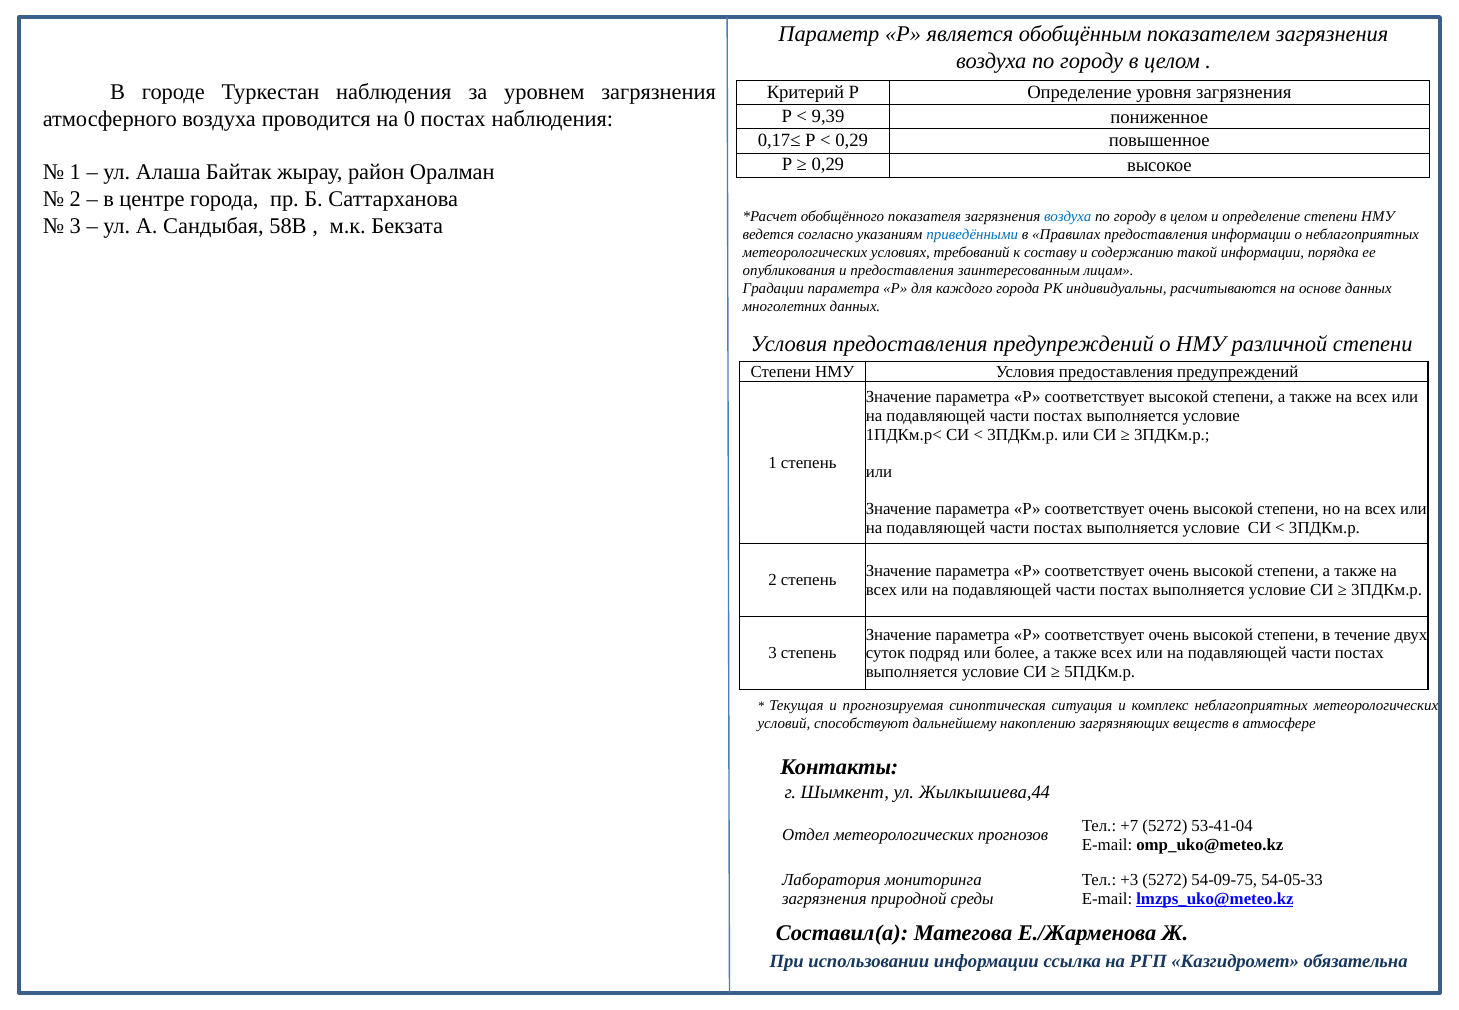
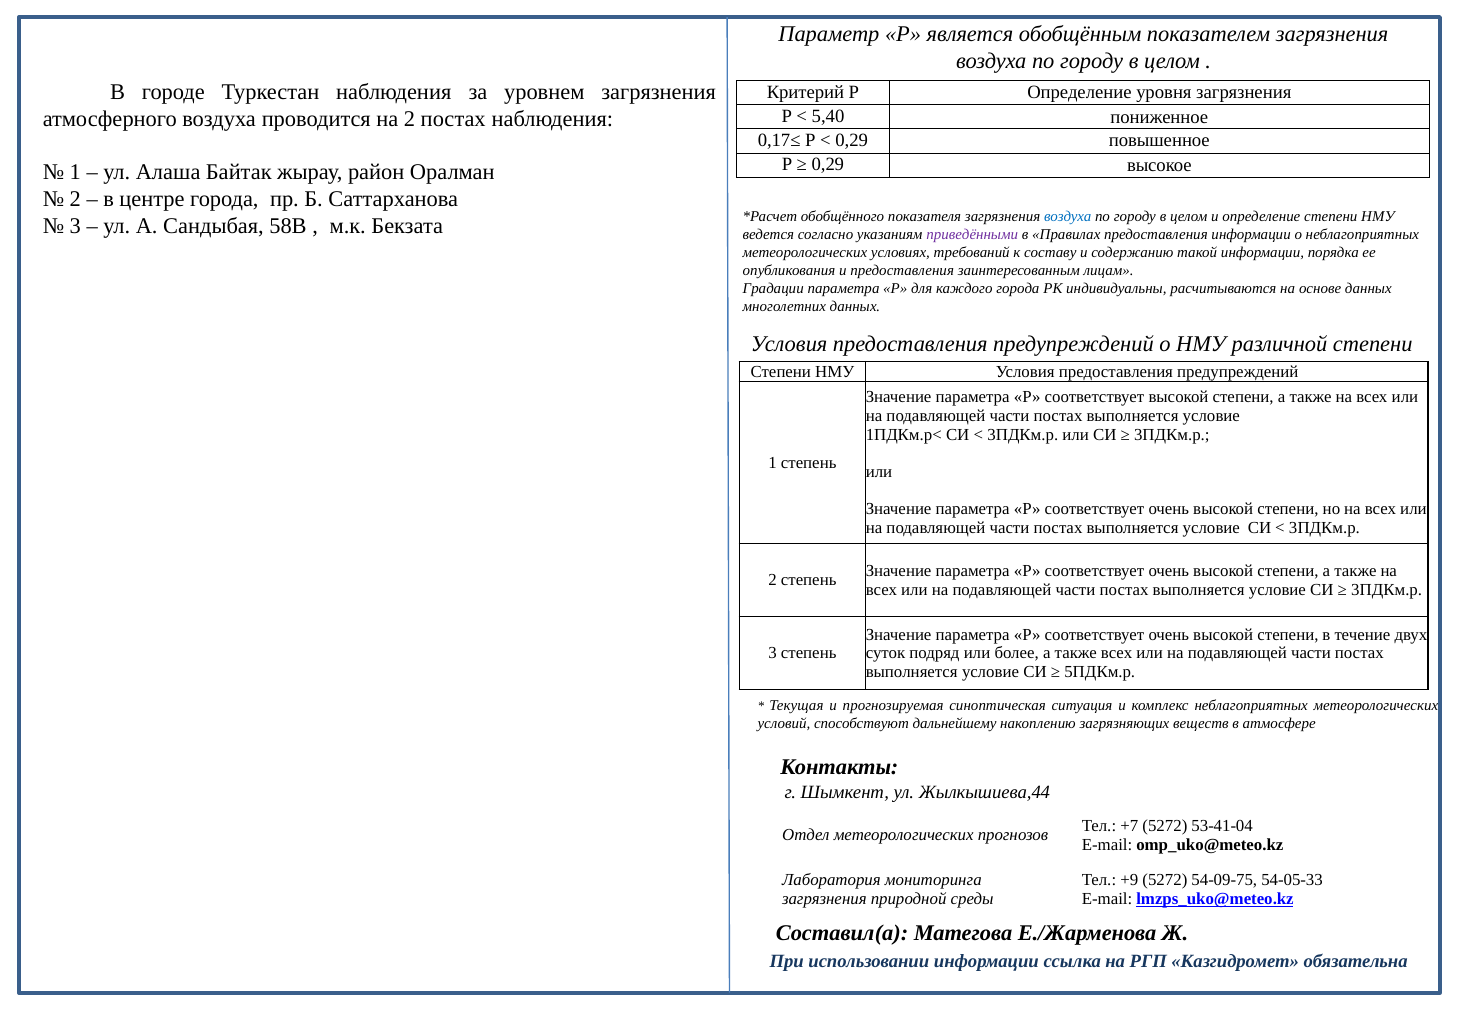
9,39: 9,39 -> 5,40
на 0: 0 -> 2
приведёнными colour: blue -> purple
+3: +3 -> +9
